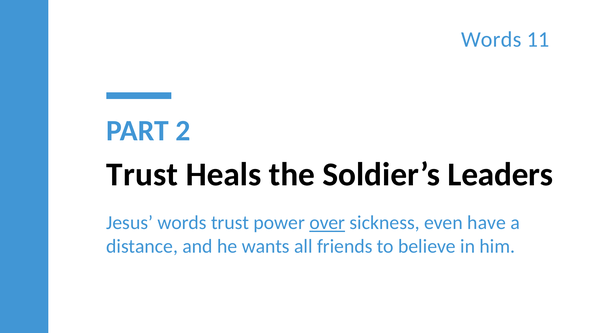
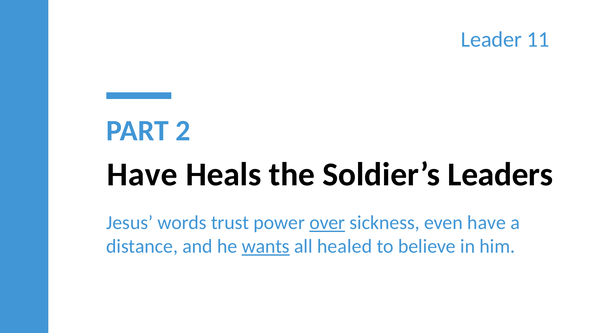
Words at (491, 40): Words -> Leader
Trust at (142, 174): Trust -> Have
wants underline: none -> present
friends: friends -> healed
